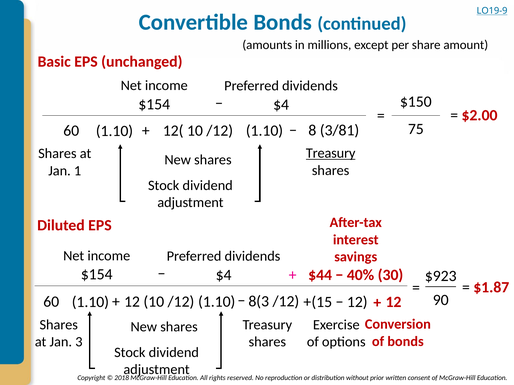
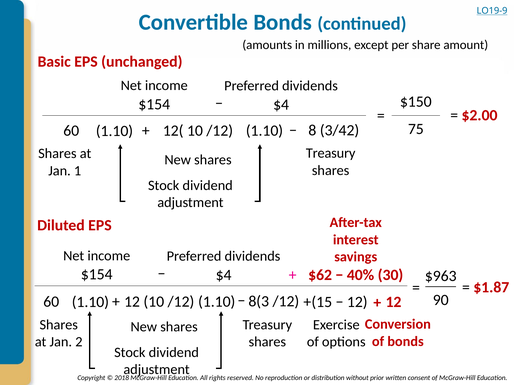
3/81: 3/81 -> 3/42
Treasury at (331, 153) underline: present -> none
$44: $44 -> $62
$923: $923 -> $963
3: 3 -> 2
